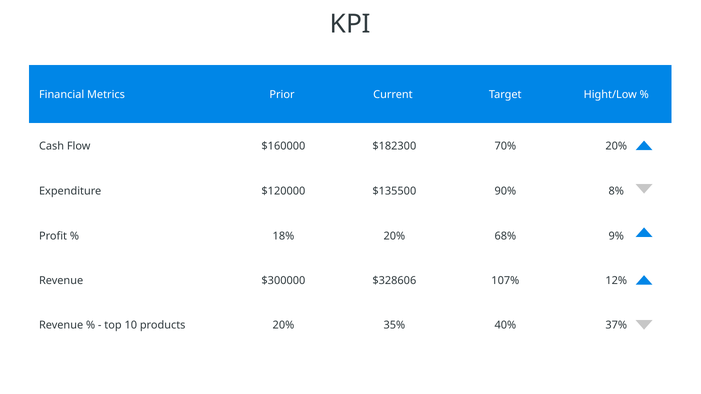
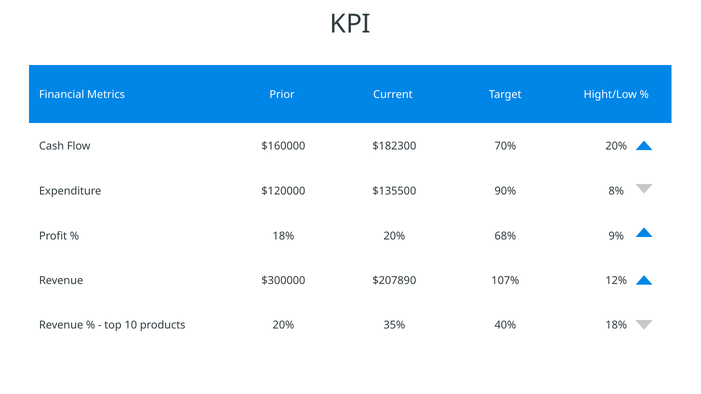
$328606: $328606 -> $207890
40% 37%: 37% -> 18%
